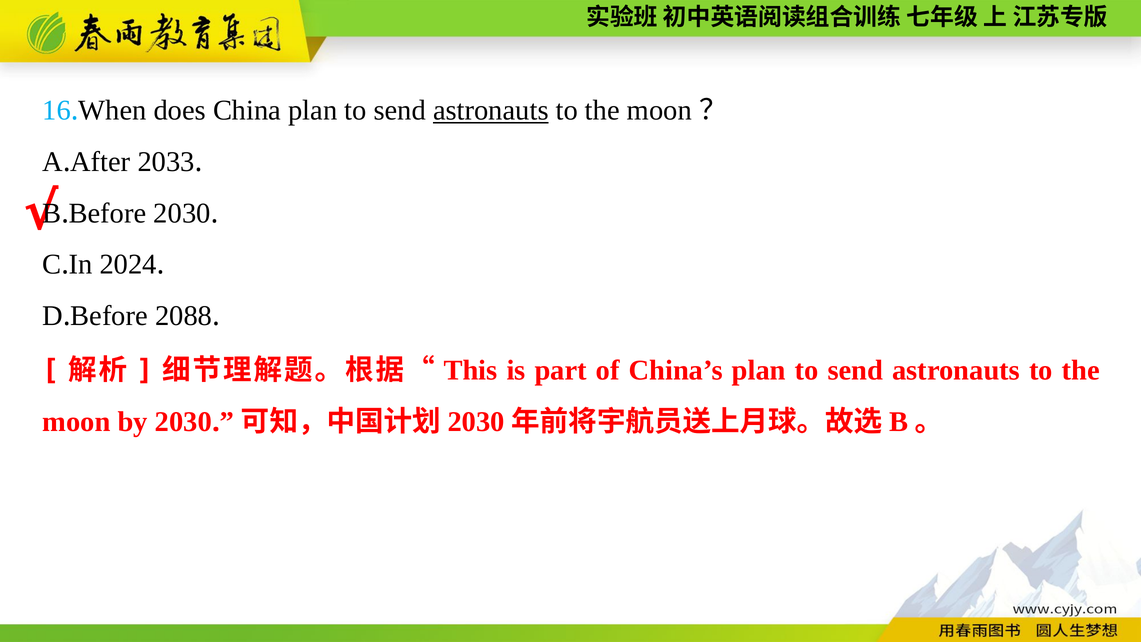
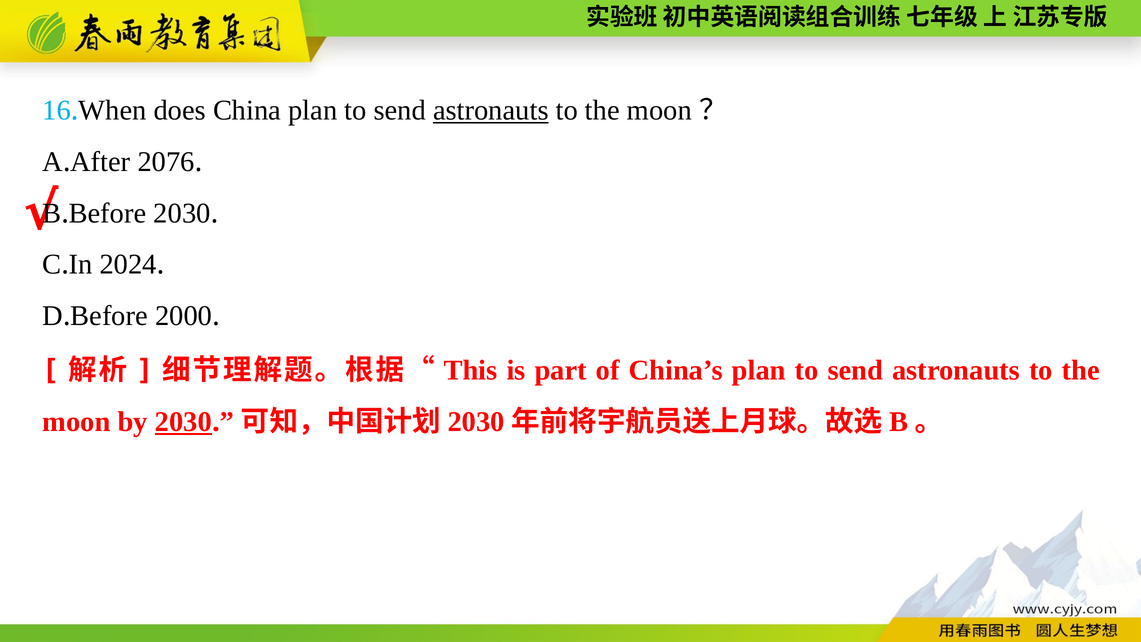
2033: 2033 -> 2076
2088: 2088 -> 2000
2030 at (183, 422) underline: none -> present
